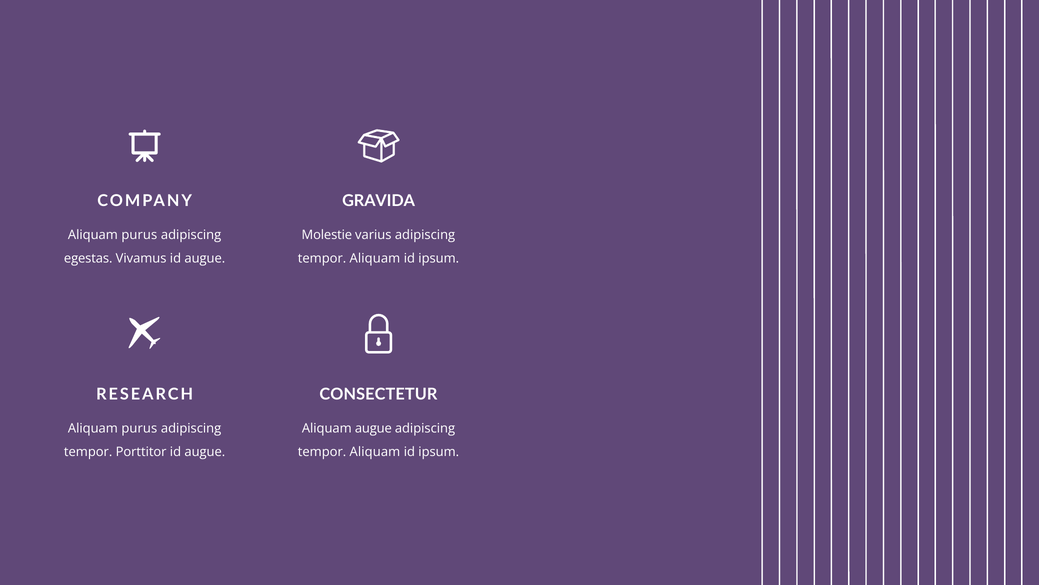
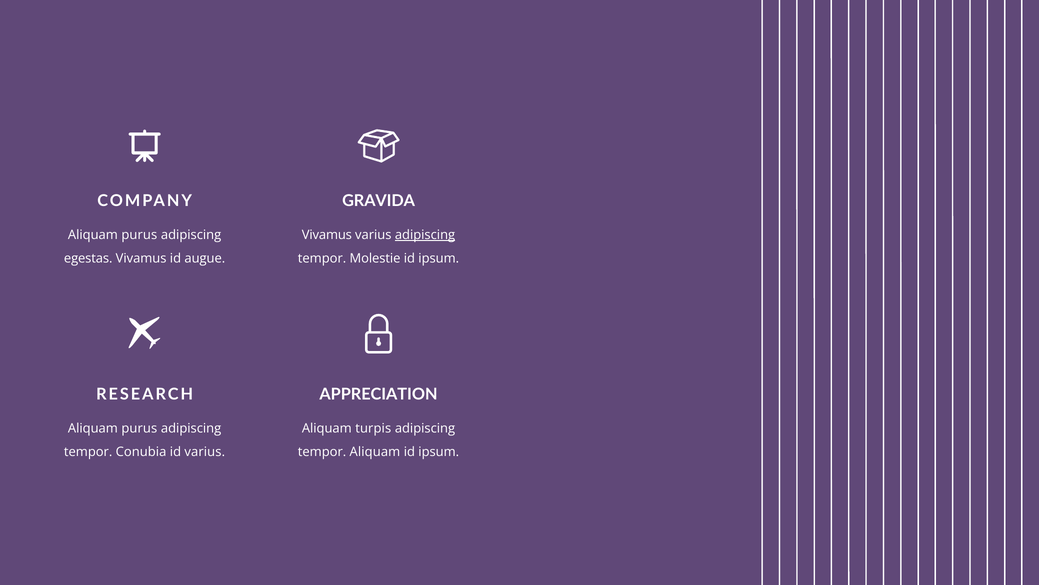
Molestie at (327, 235): Molestie -> Vivamus
adipiscing at (425, 235) underline: none -> present
Aliquam at (375, 258): Aliquam -> Molestie
CONSECTETUR: CONSECTETUR -> APPRECIATION
Aliquam augue: augue -> turpis
Porttitor: Porttitor -> Conubia
augue at (205, 452): augue -> varius
